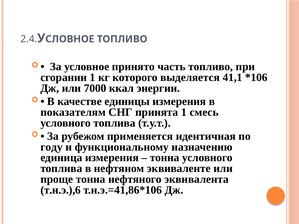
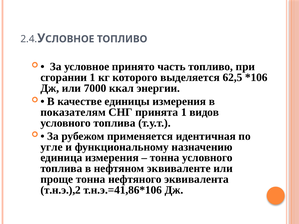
41,1: 41,1 -> 62,5
смесь: смесь -> видов
году: году -> угле
т.н.э.),6: т.н.э.),6 -> т.н.э.),2
